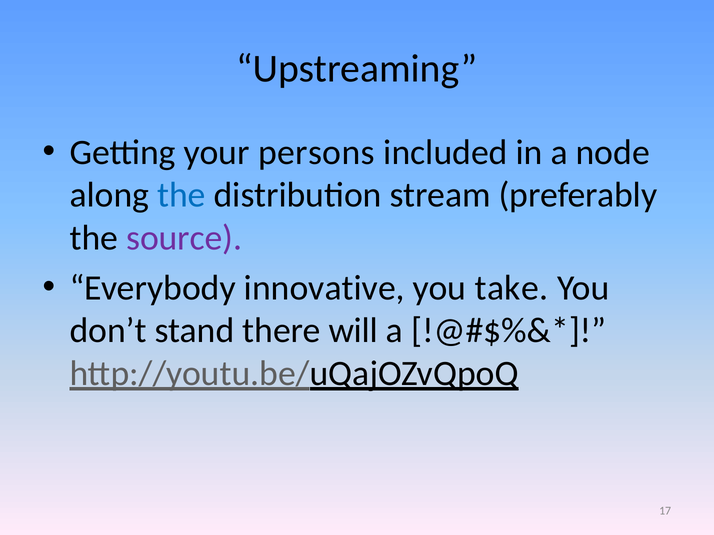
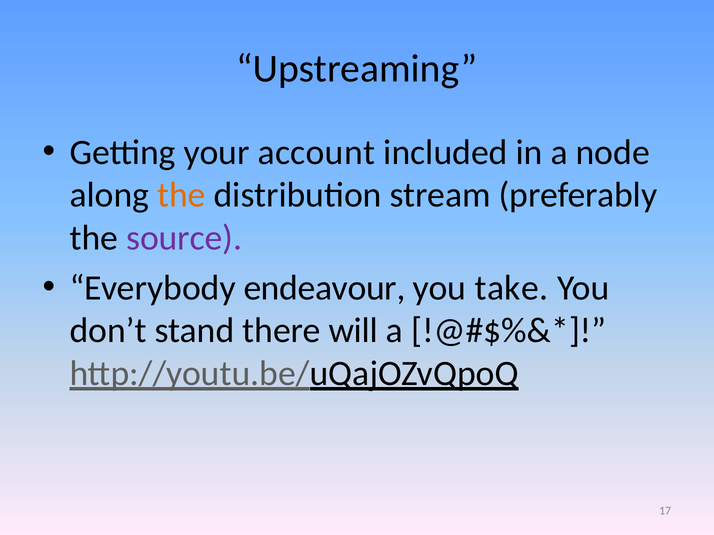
persons: persons -> account
the at (181, 195) colour: blue -> orange
innovative: innovative -> endeavour
